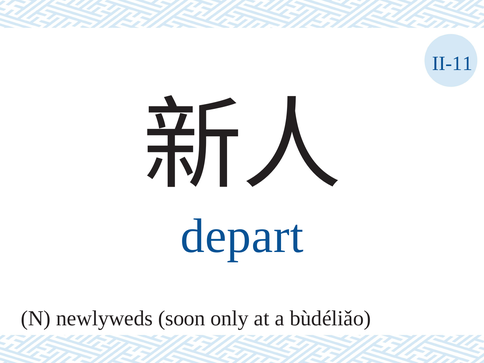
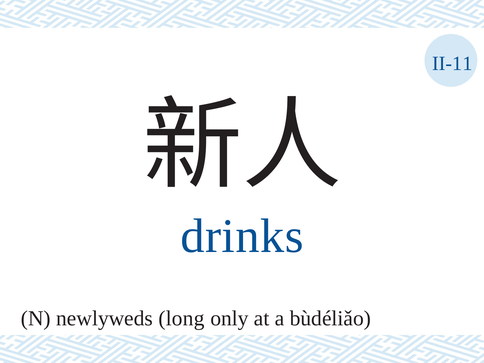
depart: depart -> drinks
soon: soon -> long
